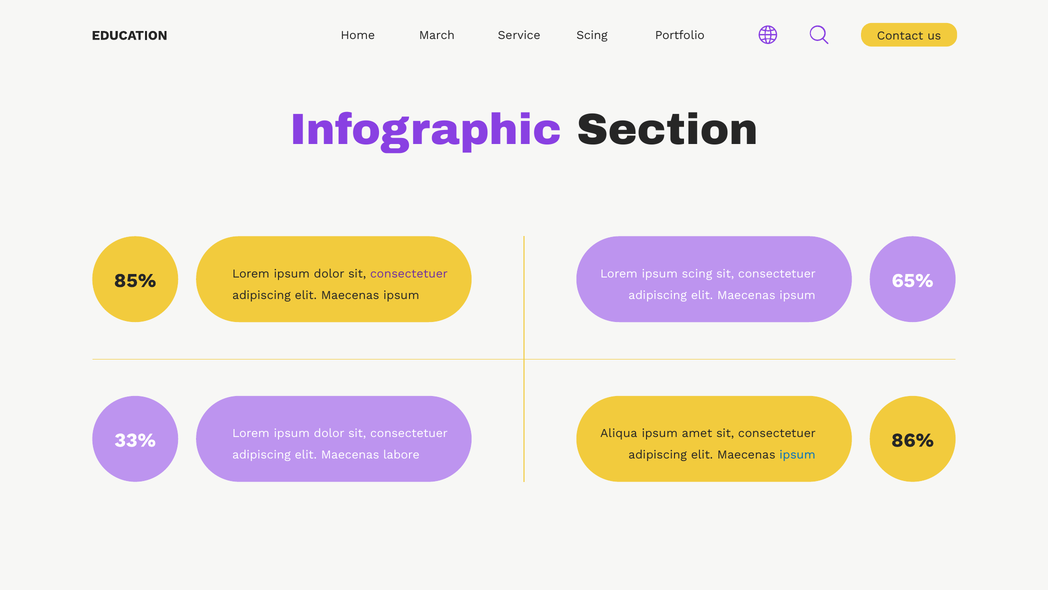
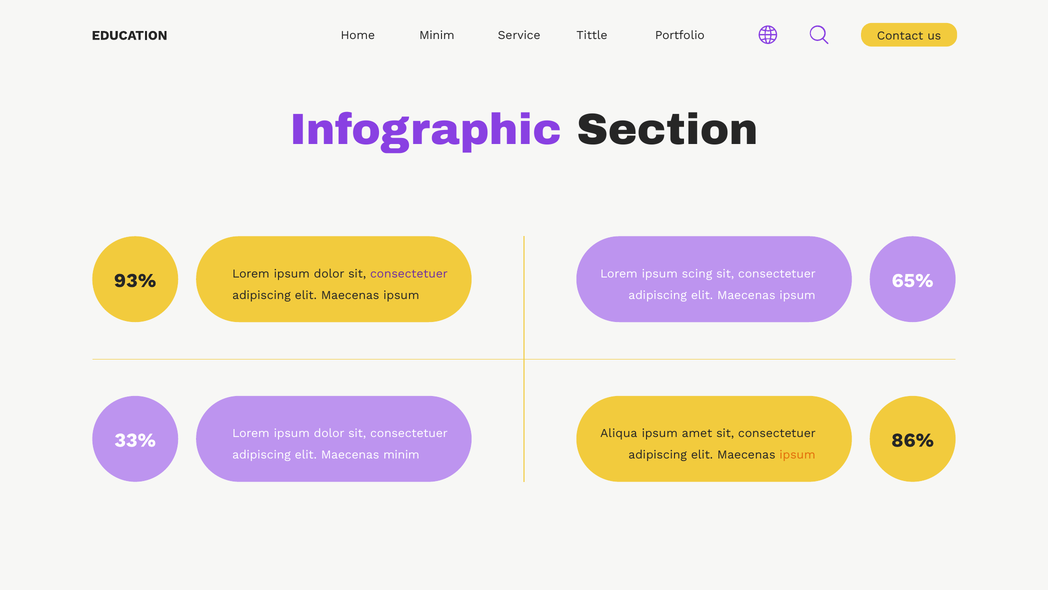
Home March: March -> Minim
Service Scing: Scing -> Tittle
85%: 85% -> 93%
Maecenas labore: labore -> minim
ipsum at (797, 455) colour: blue -> orange
